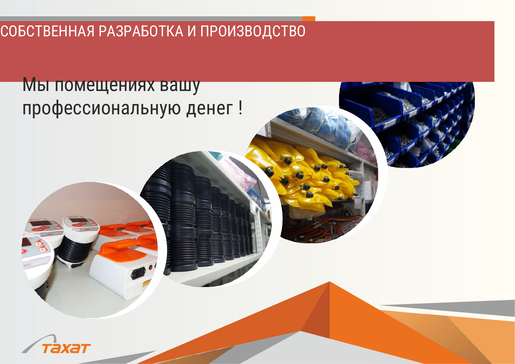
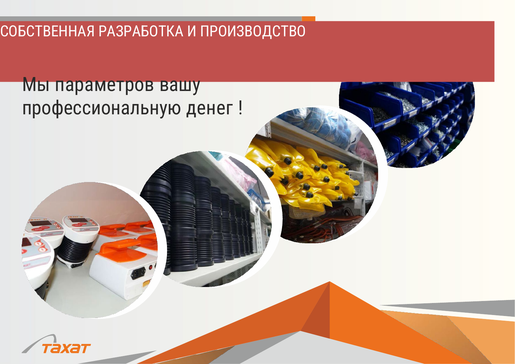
помещениях: помещениях -> параметров
